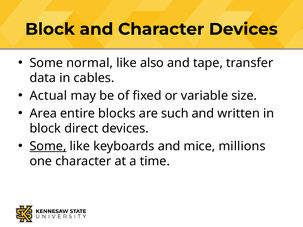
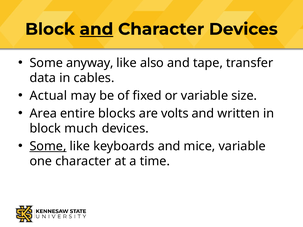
and at (96, 29) underline: none -> present
normal: normal -> anyway
such: such -> volts
direct: direct -> much
mice millions: millions -> variable
